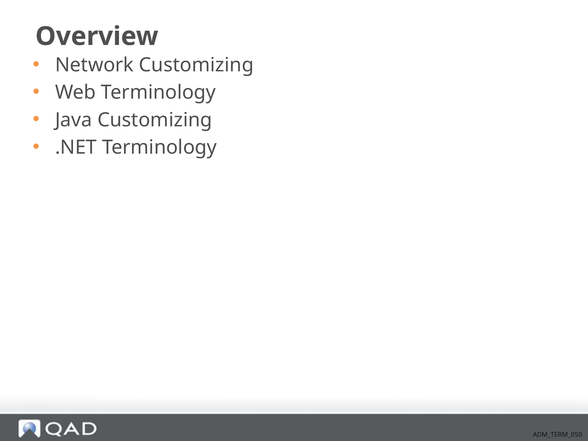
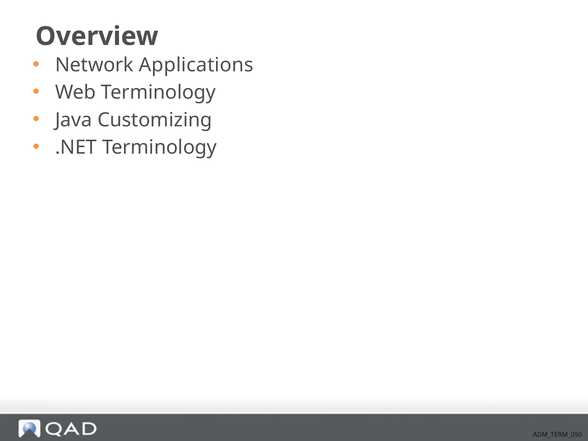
Network Customizing: Customizing -> Applications
